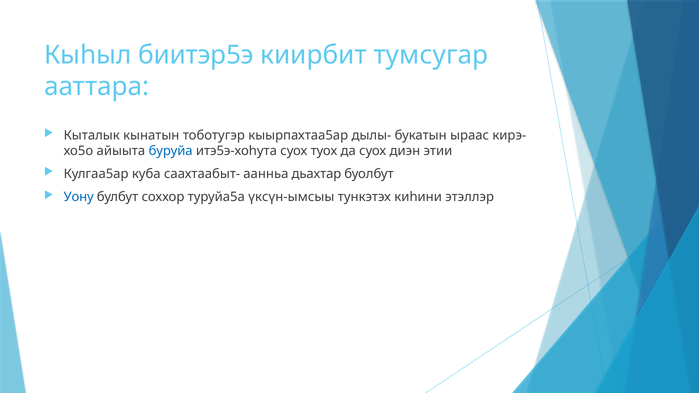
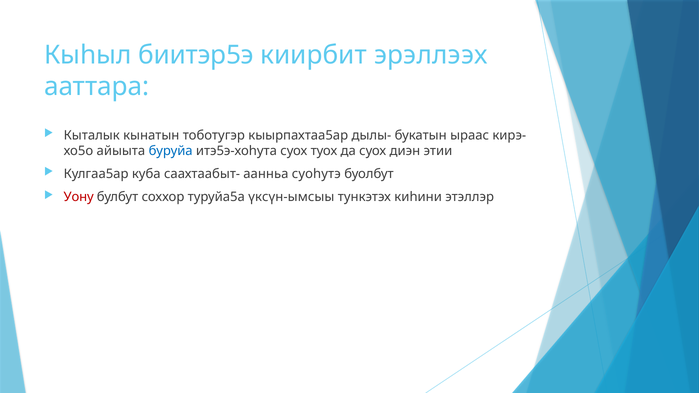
тумсугар: тумсугар -> эрэллээх
дьахтар: дьахтар -> суоhутэ
Уону colour: blue -> red
